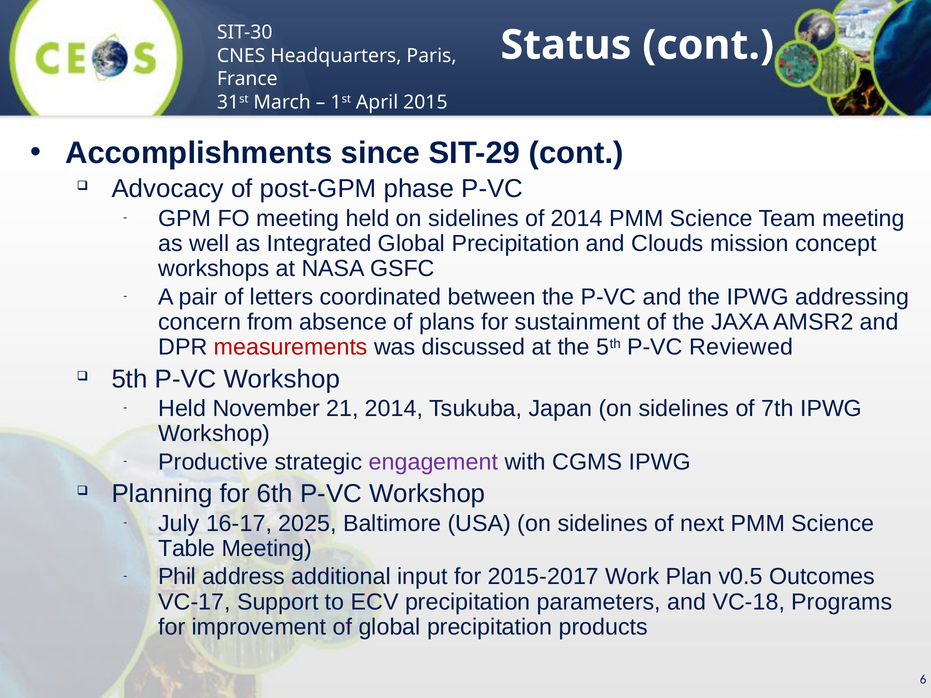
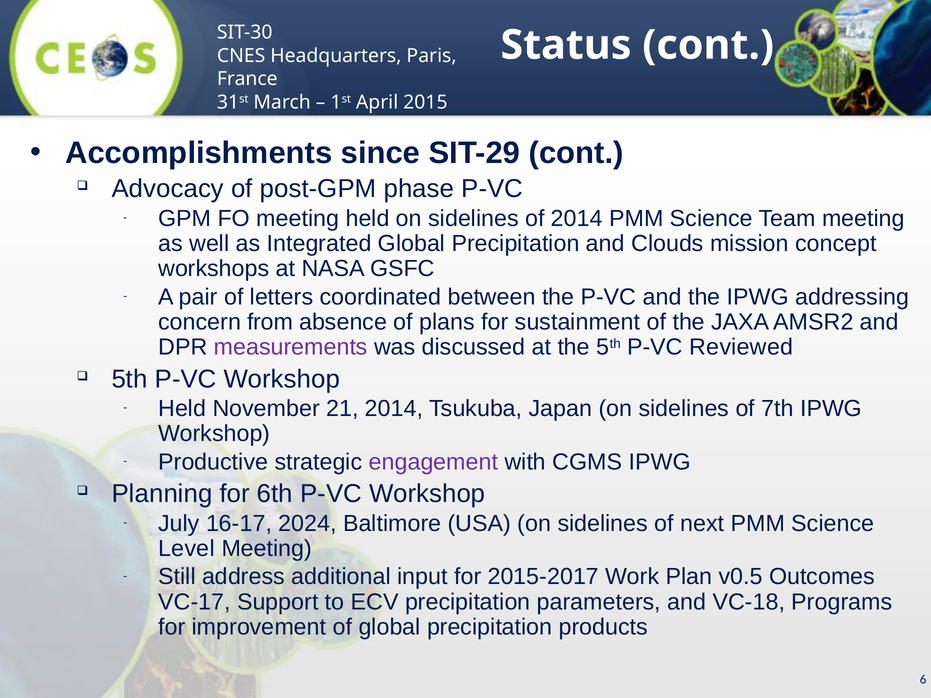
measurements colour: red -> purple
2025: 2025 -> 2024
Table: Table -> Level
Phil: Phil -> Still
